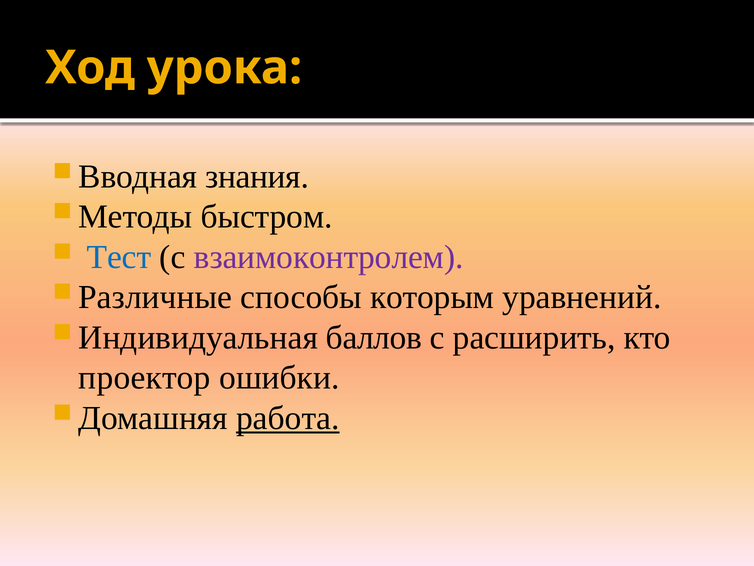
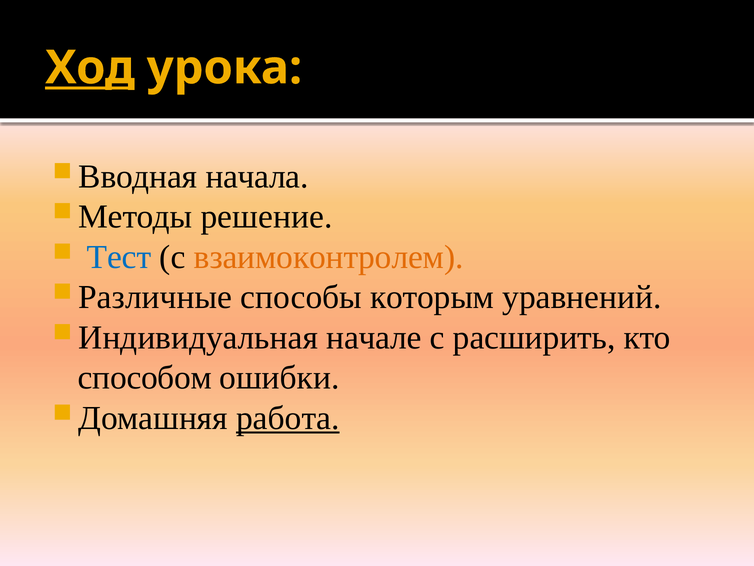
Ход underline: none -> present
знания: знания -> начала
быстром: быстром -> решение
взаимоконтролем colour: purple -> orange
баллов: баллов -> начале
проектор: проектор -> способом
